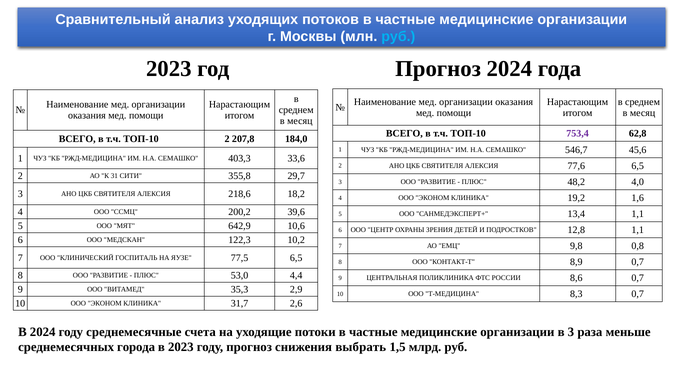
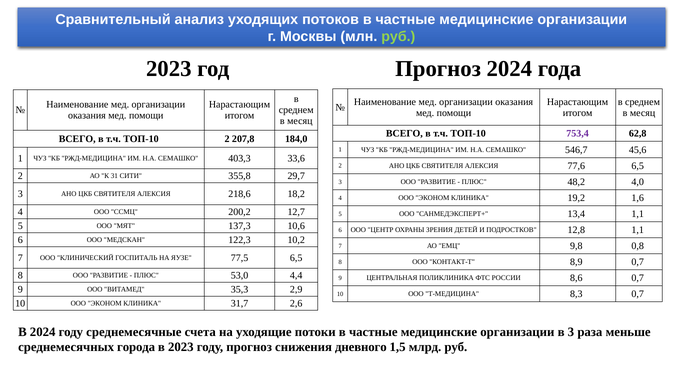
руб at (398, 37) colour: light blue -> light green
39,6: 39,6 -> 12,7
642,9: 642,9 -> 137,3
выбрать: выбрать -> дневного
